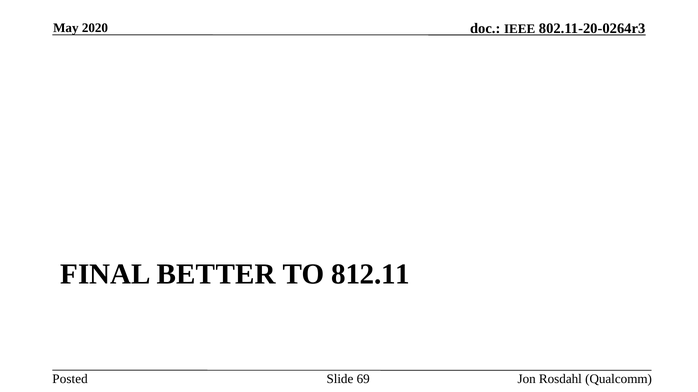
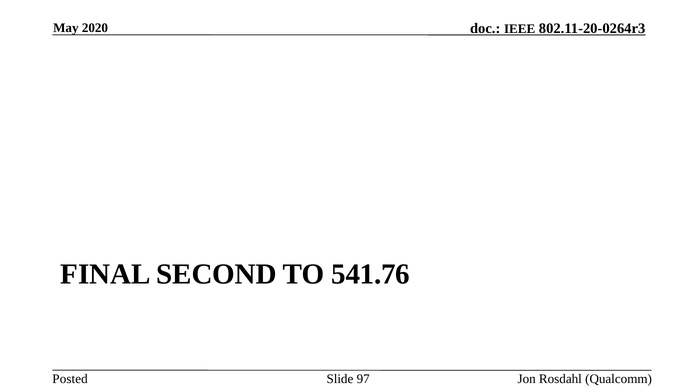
BETTER: BETTER -> SECOND
812.11: 812.11 -> 541.76
69: 69 -> 97
